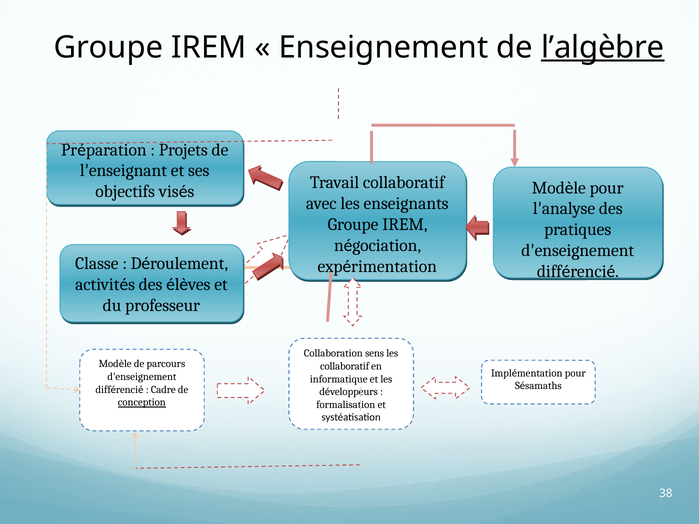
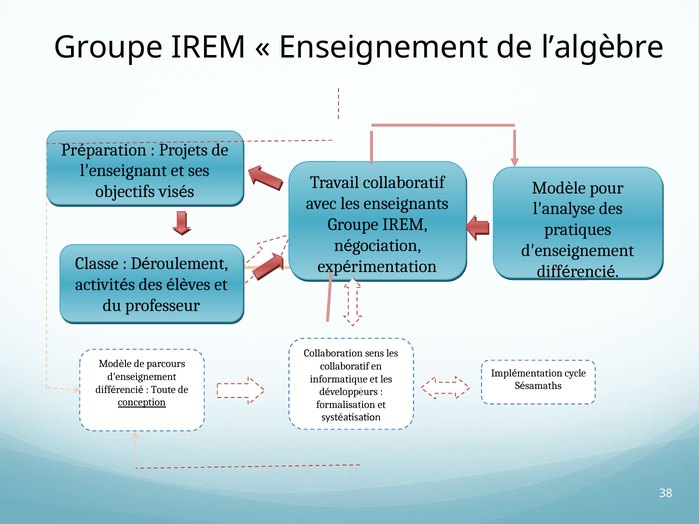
l’algèbre underline: present -> none
Implémentation pour: pour -> cycle
Cadre: Cadre -> Toute
